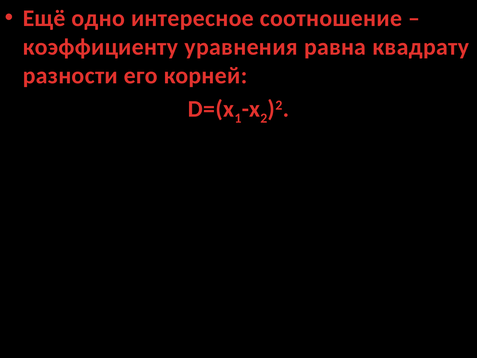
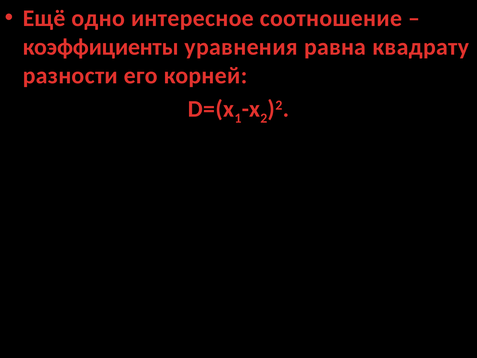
коэффициенту: коэффициенту -> коэффициенты
